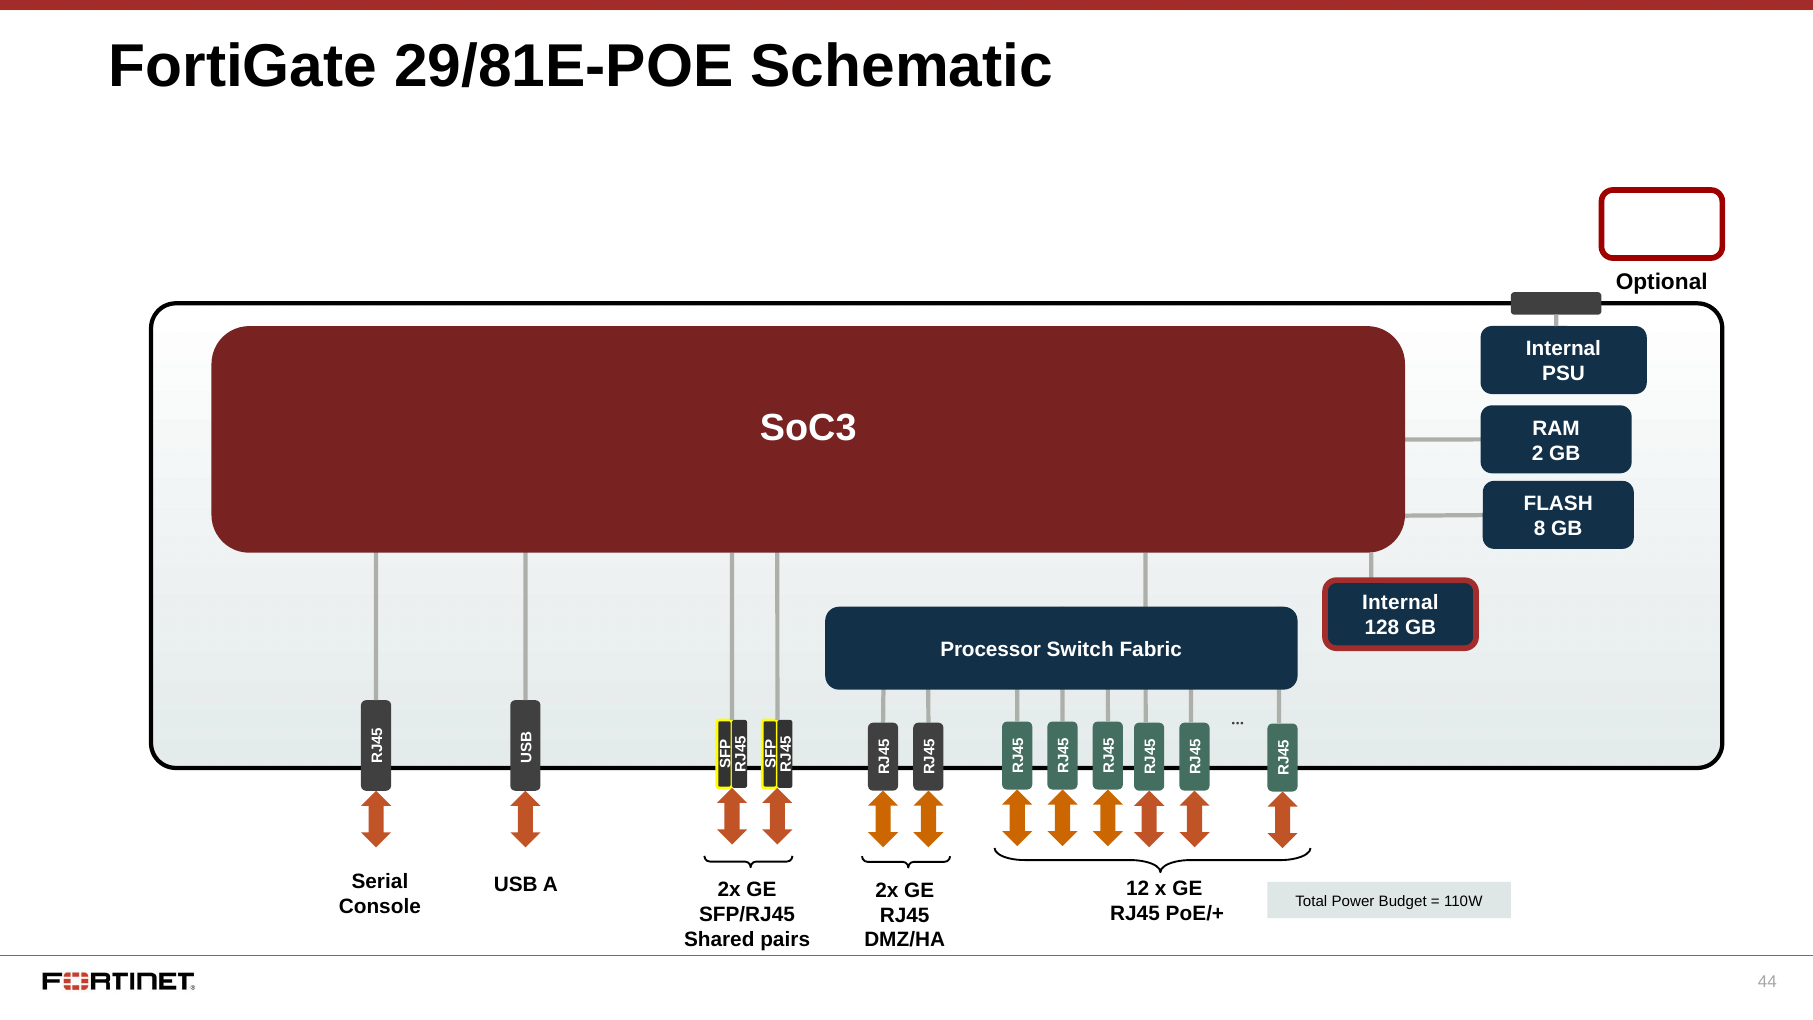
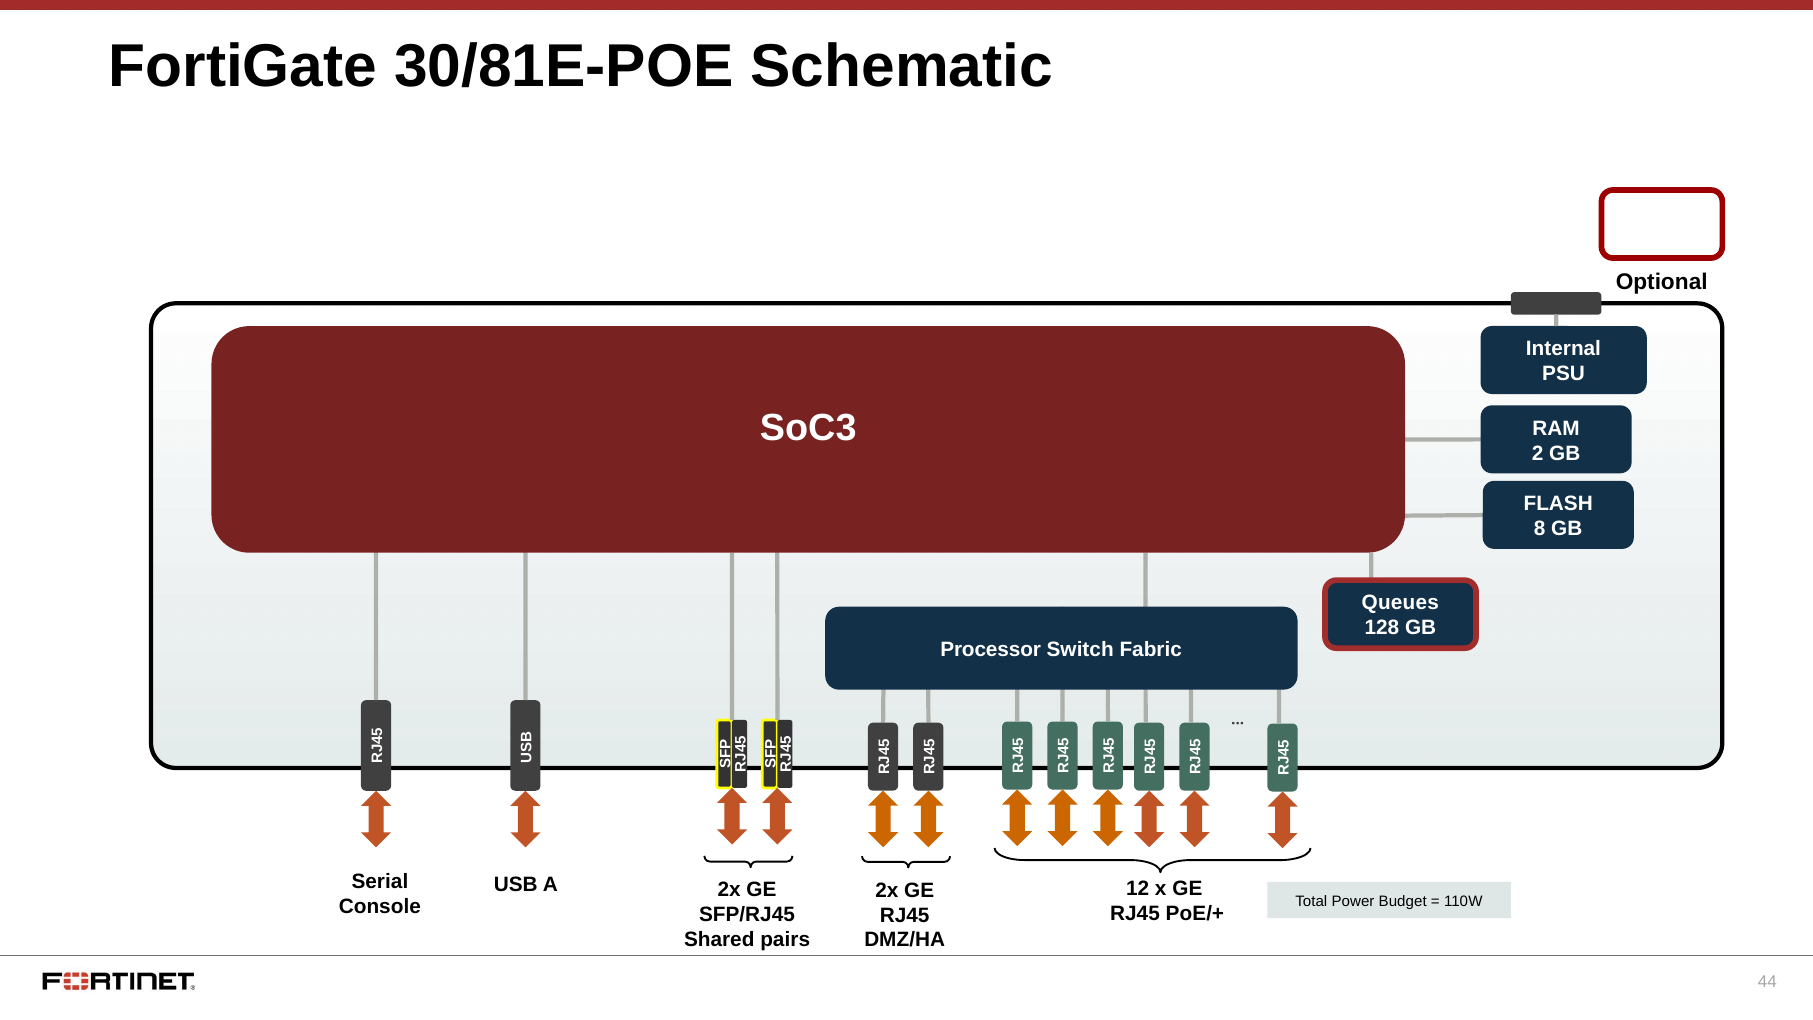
29/81E-POE: 29/81E-POE -> 30/81E-POE
Internal at (1400, 603): Internal -> Queues
